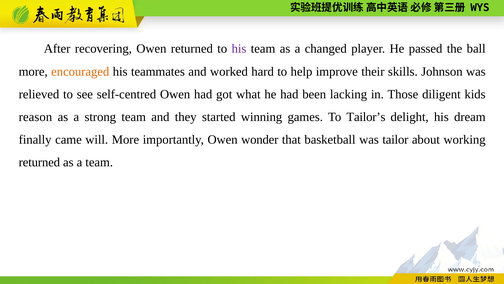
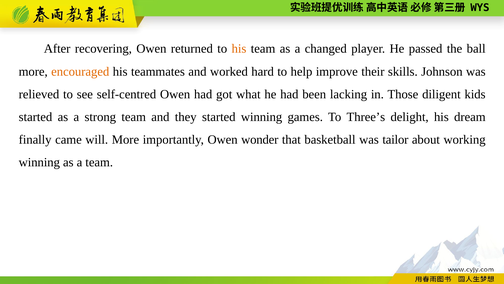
his at (239, 49) colour: purple -> orange
reason at (35, 117): reason -> started
Tailor’s: Tailor’s -> Three’s
returned at (39, 162): returned -> winning
